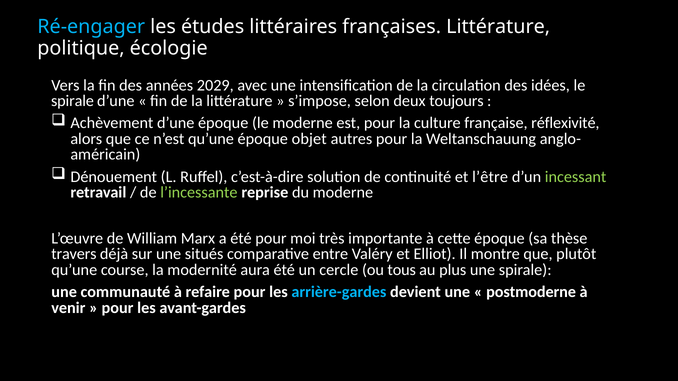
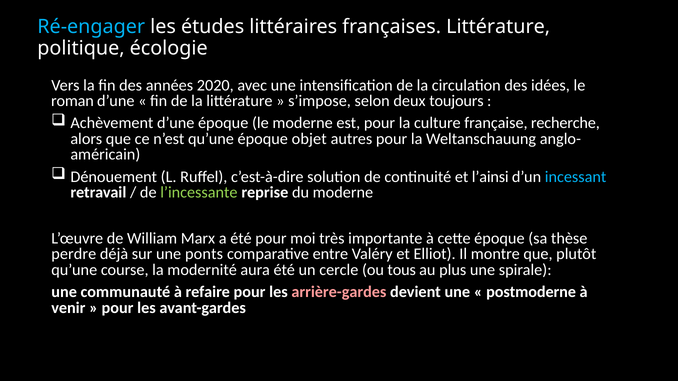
2029: 2029 -> 2020
spirale at (72, 101): spirale -> roman
réflexivité: réflexivité -> recherche
l’être: l’être -> l’ainsi
incessant colour: light green -> light blue
travers: travers -> perdre
situés: situés -> ponts
arrière-gardes colour: light blue -> pink
